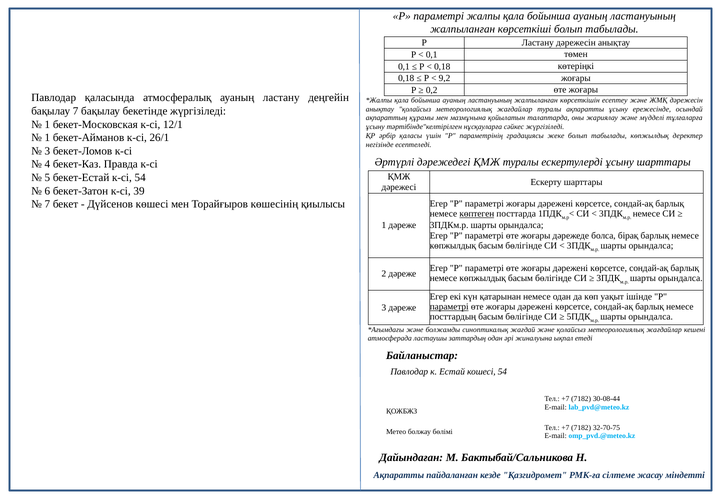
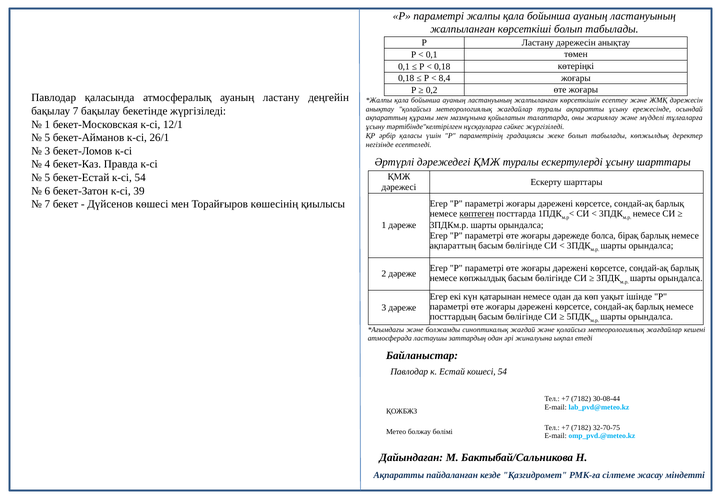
9,2: 9,2 -> 8,4
1 at (47, 138): 1 -> 5
көпжылдық at (453, 246): көпжылдық -> ақпараттың
параметрі at (449, 307) underline: present -> none
